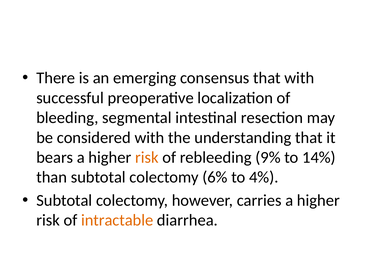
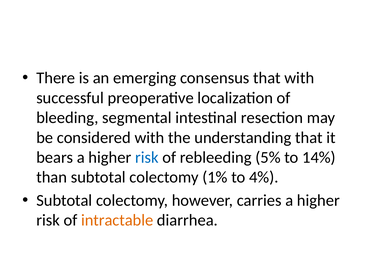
risk at (147, 157) colour: orange -> blue
9%: 9% -> 5%
6%: 6% -> 1%
